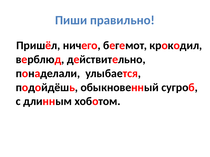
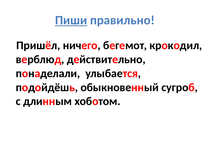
Пиши underline: none -> present
